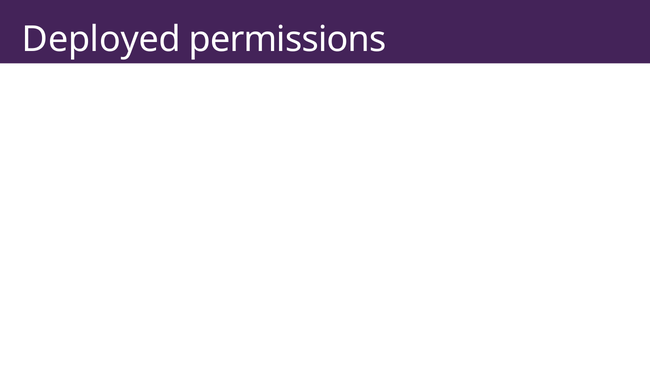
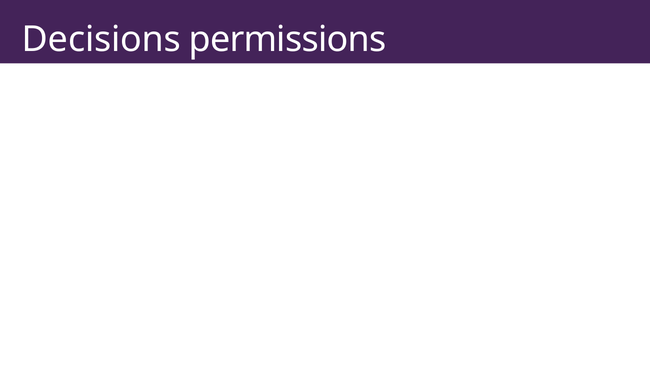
Deployed: Deployed -> Decisions
